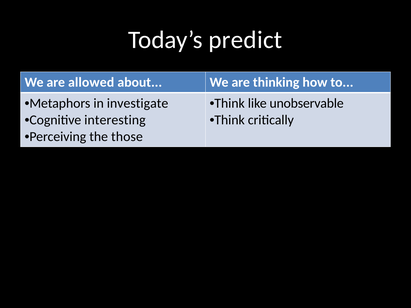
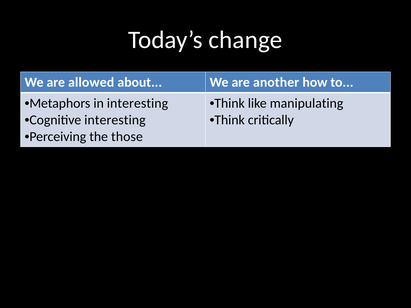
predict: predict -> change
thinking: thinking -> another
in investigate: investigate -> interesting
unobservable: unobservable -> manipulating
